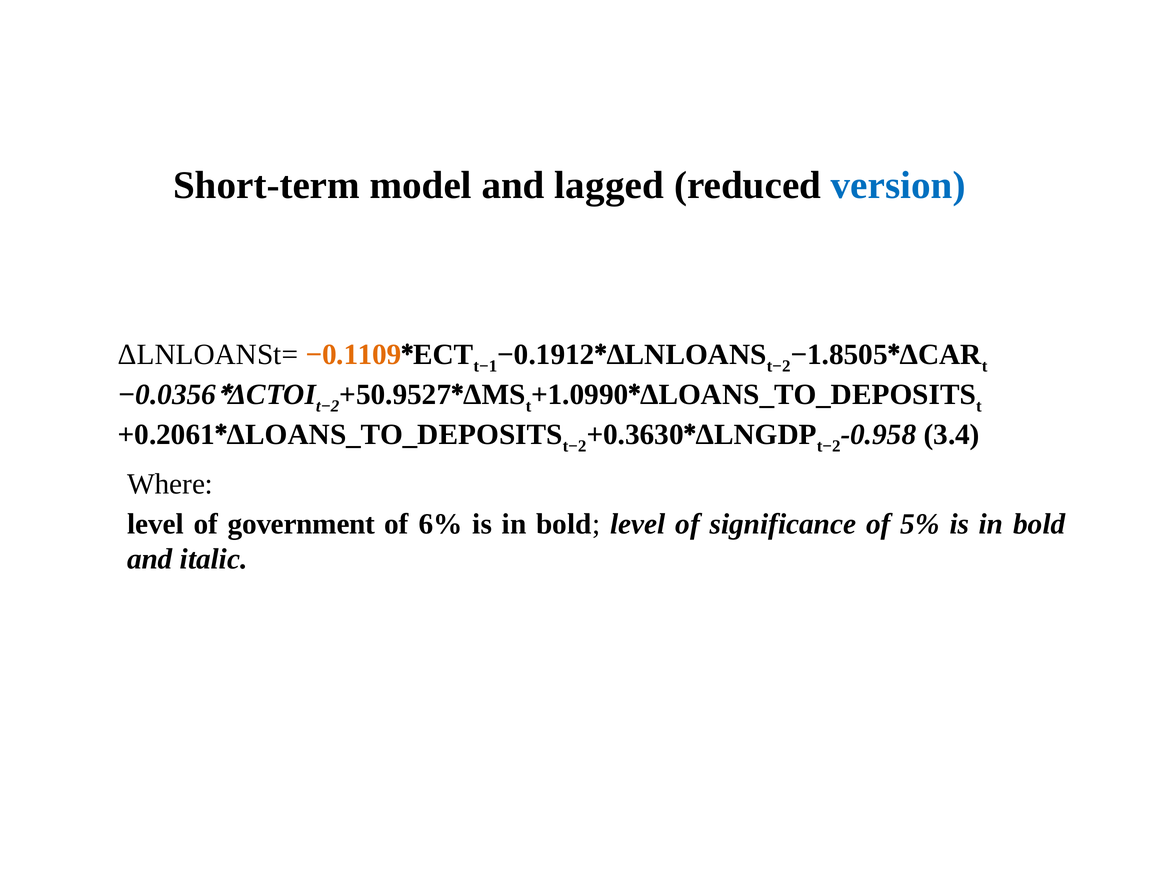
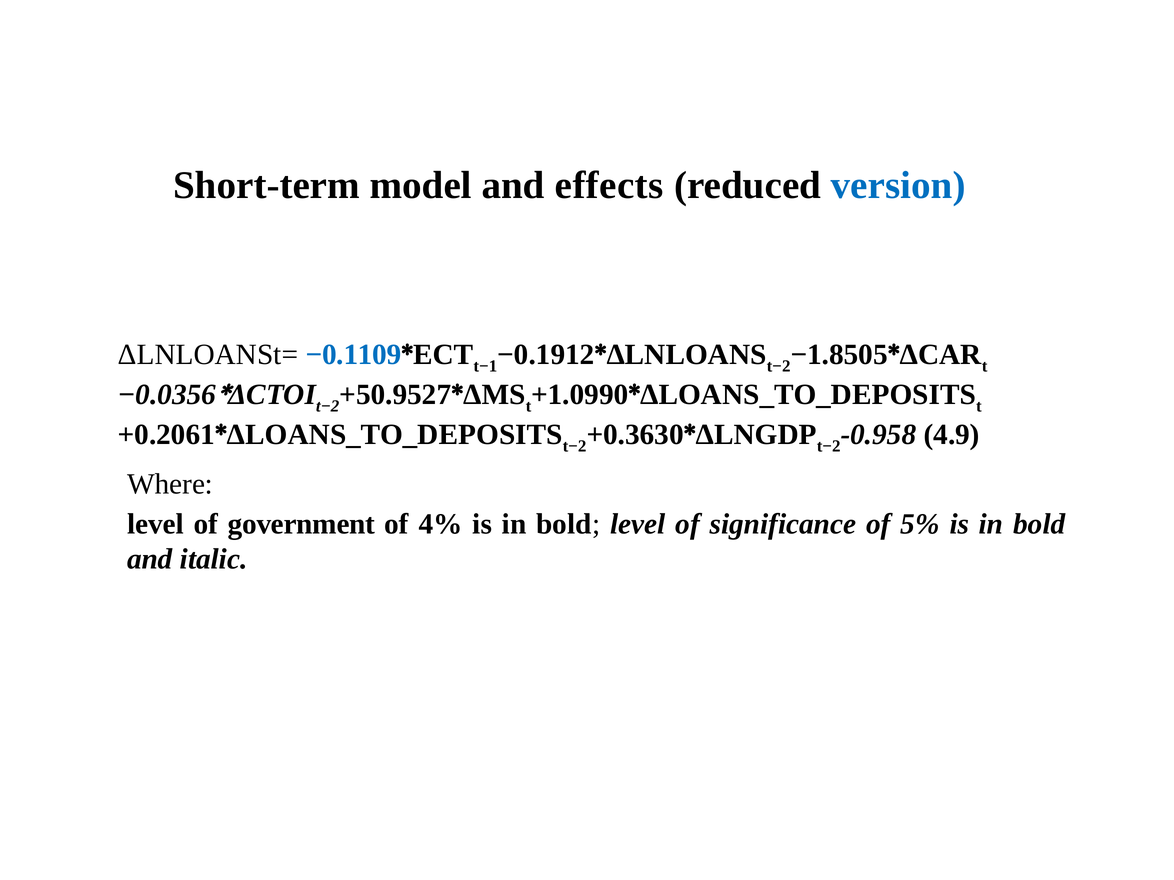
lagged: lagged -> effects
−0.1109 colour: orange -> blue
3.4: 3.4 -> 4.9
6%: 6% -> 4%
